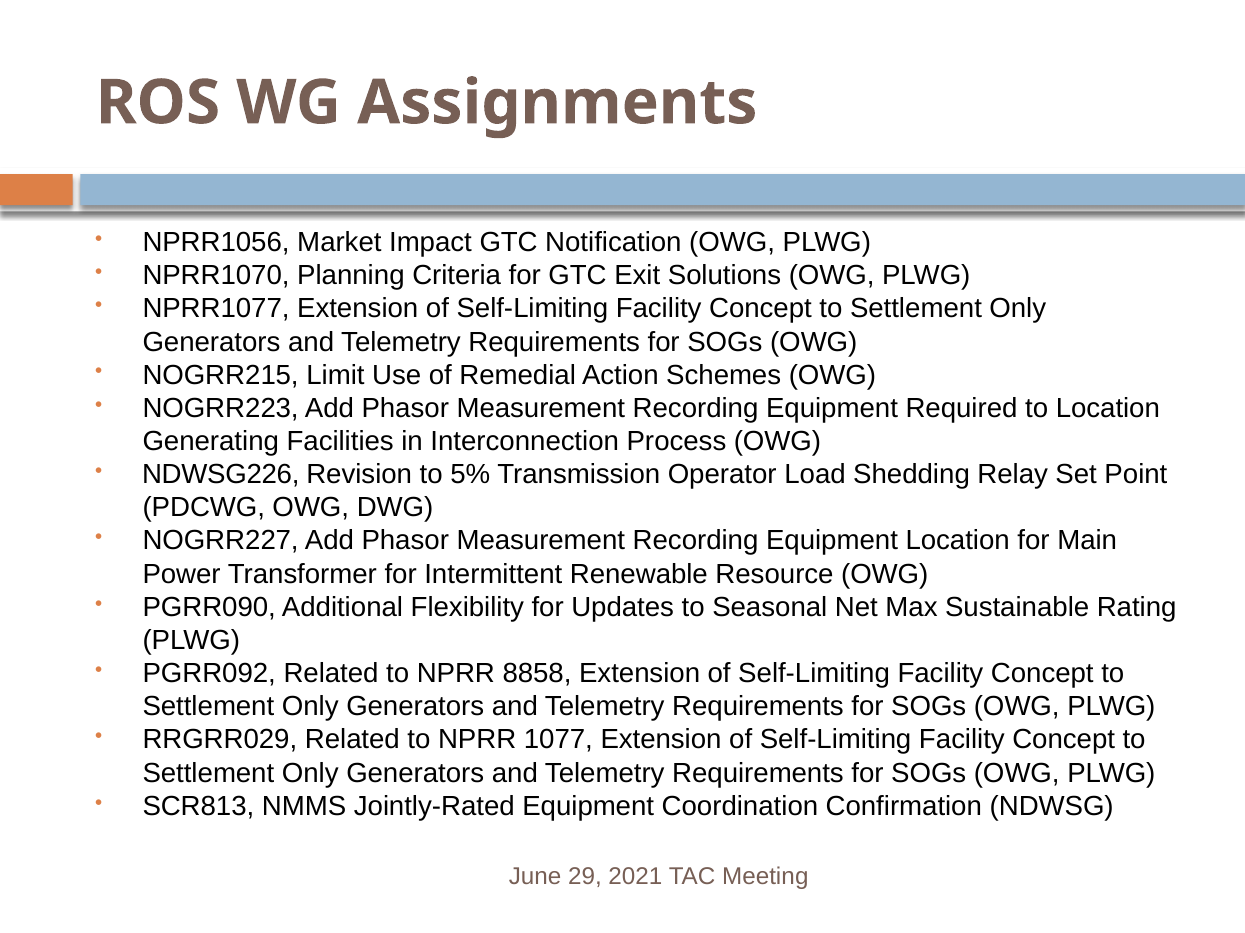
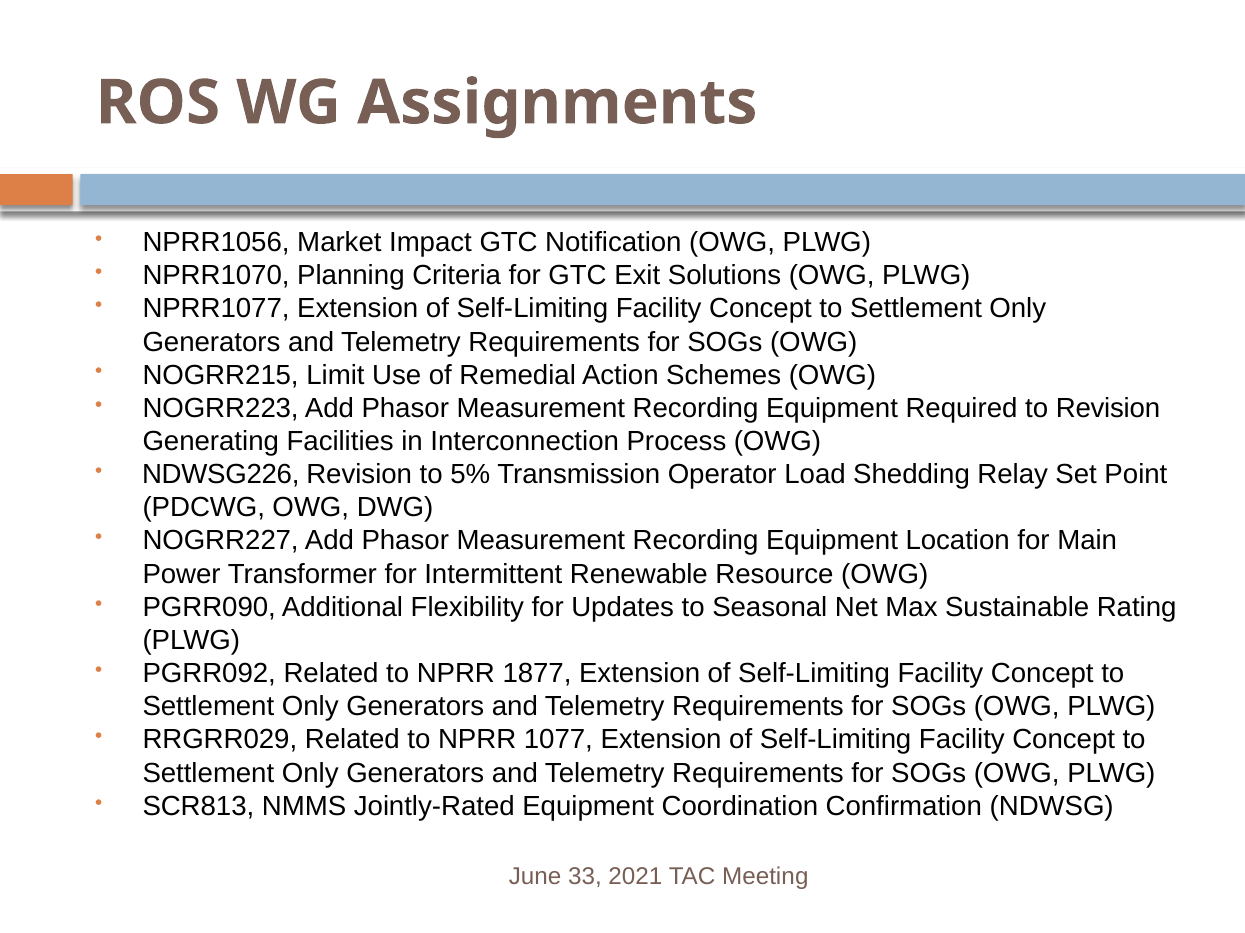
to Location: Location -> Revision
8858: 8858 -> 1877
29: 29 -> 33
